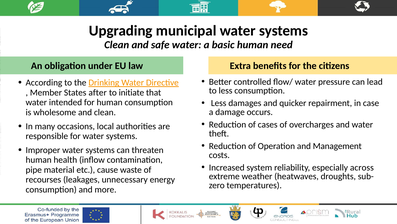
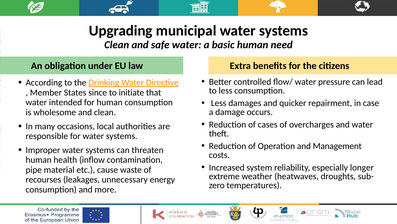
after: after -> since
across: across -> longer
